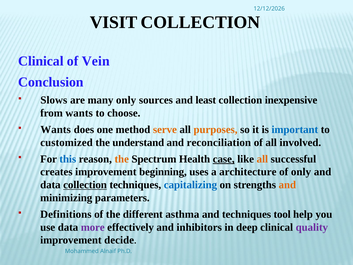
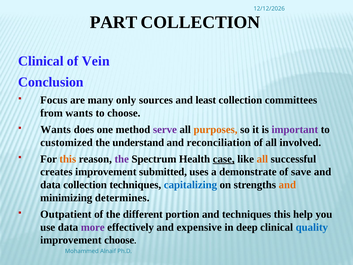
VISIT: VISIT -> PART
Slows: Slows -> Focus
inexpensive: inexpensive -> committees
serve colour: orange -> purple
important colour: blue -> purple
this at (68, 159) colour: blue -> orange
the at (122, 159) colour: orange -> purple
beginning: beginning -> submitted
architecture: architecture -> demonstrate
of only: only -> save
collection at (85, 185) underline: present -> none
parameters: parameters -> determines
Definitions: Definitions -> Outpatient
asthma: asthma -> portion
techniques tool: tool -> this
inhibitors: inhibitors -> expensive
quality colour: purple -> blue
improvement decide: decide -> choose
